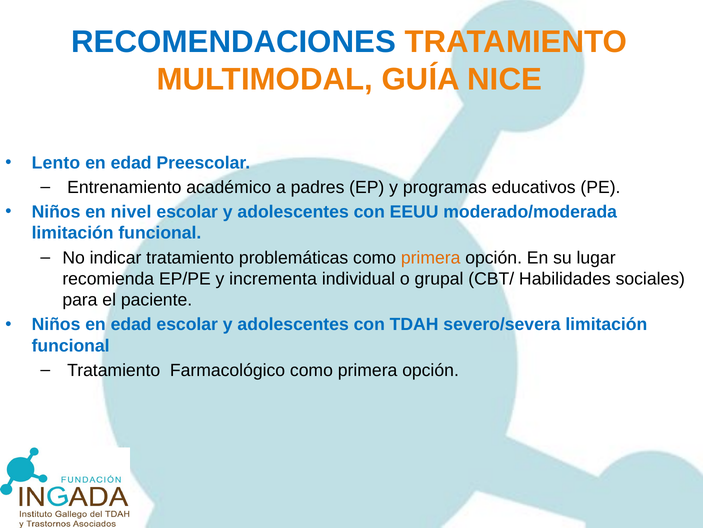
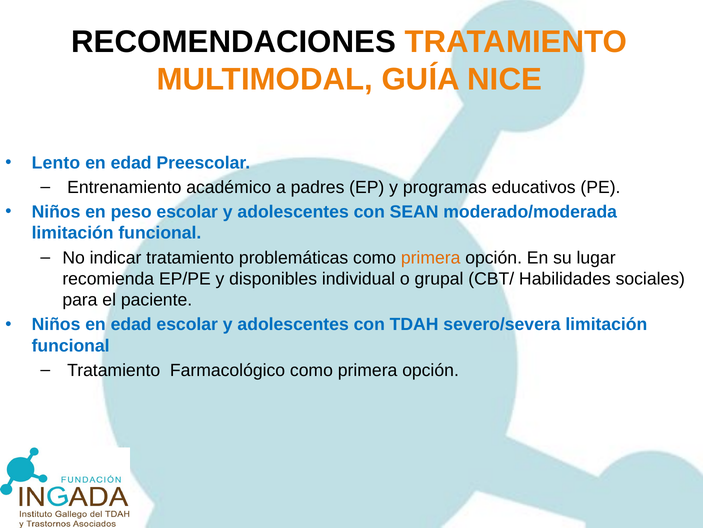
RECOMENDACIONES colour: blue -> black
nivel: nivel -> peso
EEUU: EEUU -> SEAN
incrementa: incrementa -> disponibles
